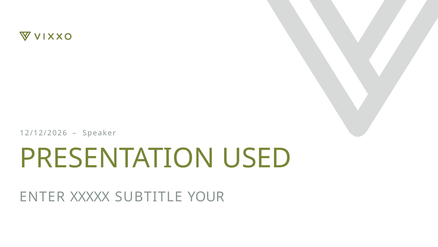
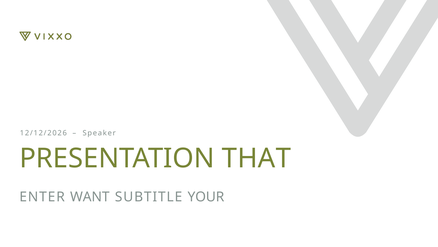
USED: USED -> THAT
XXXXX: XXXXX -> WANT
